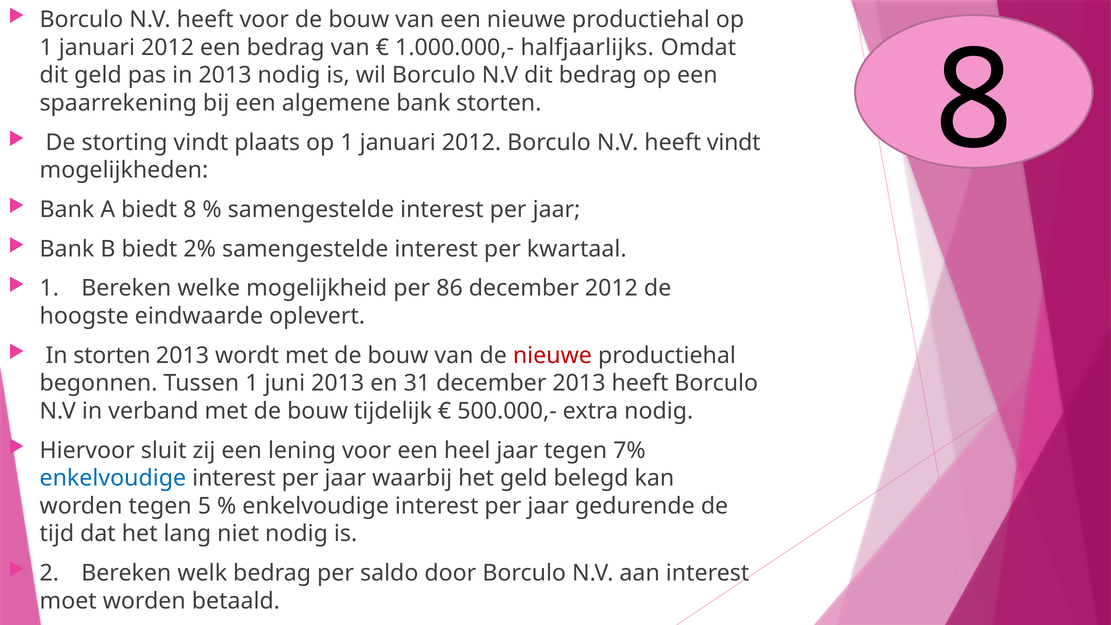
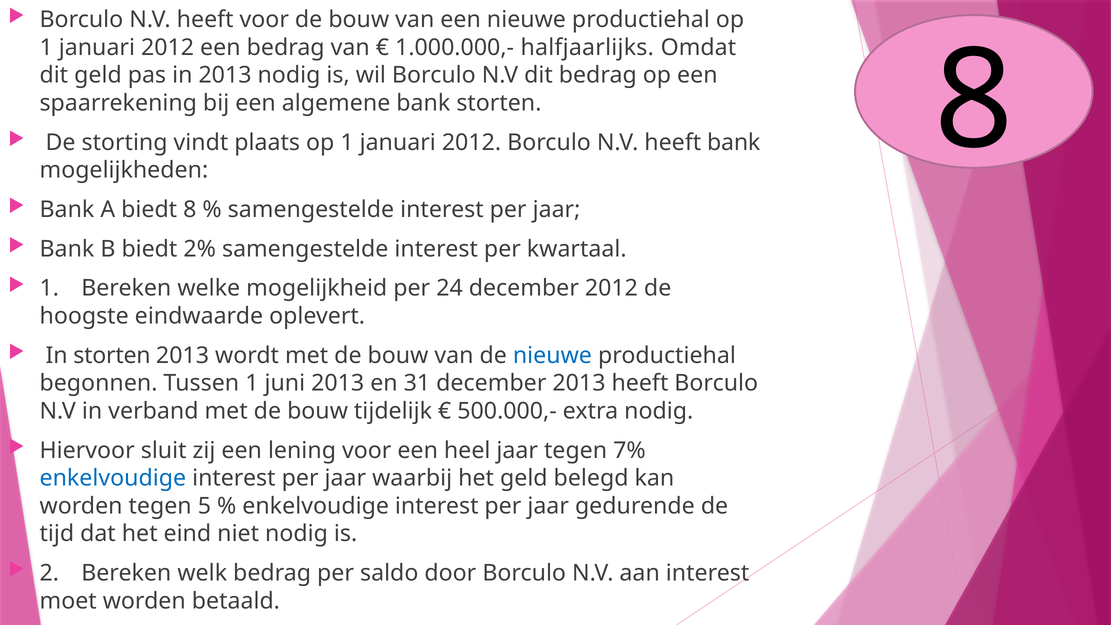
heeft vindt: vindt -> bank
86: 86 -> 24
nieuwe at (552, 355) colour: red -> blue
lang: lang -> eind
